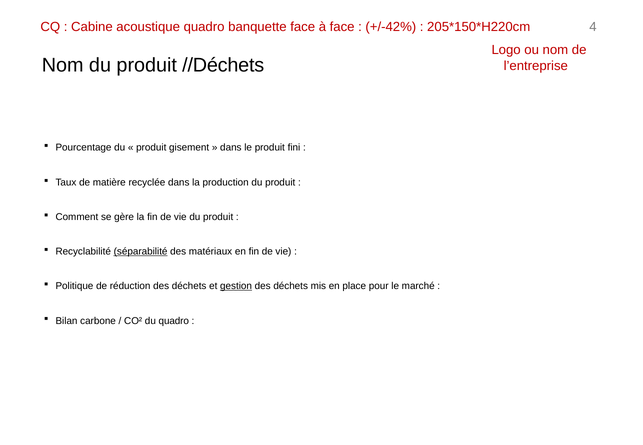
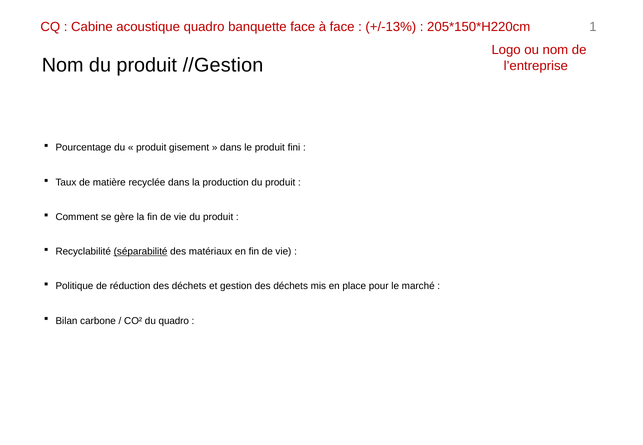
+/-42%: +/-42% -> +/-13%
4: 4 -> 1
//Déchets: //Déchets -> //Gestion
gestion underline: present -> none
